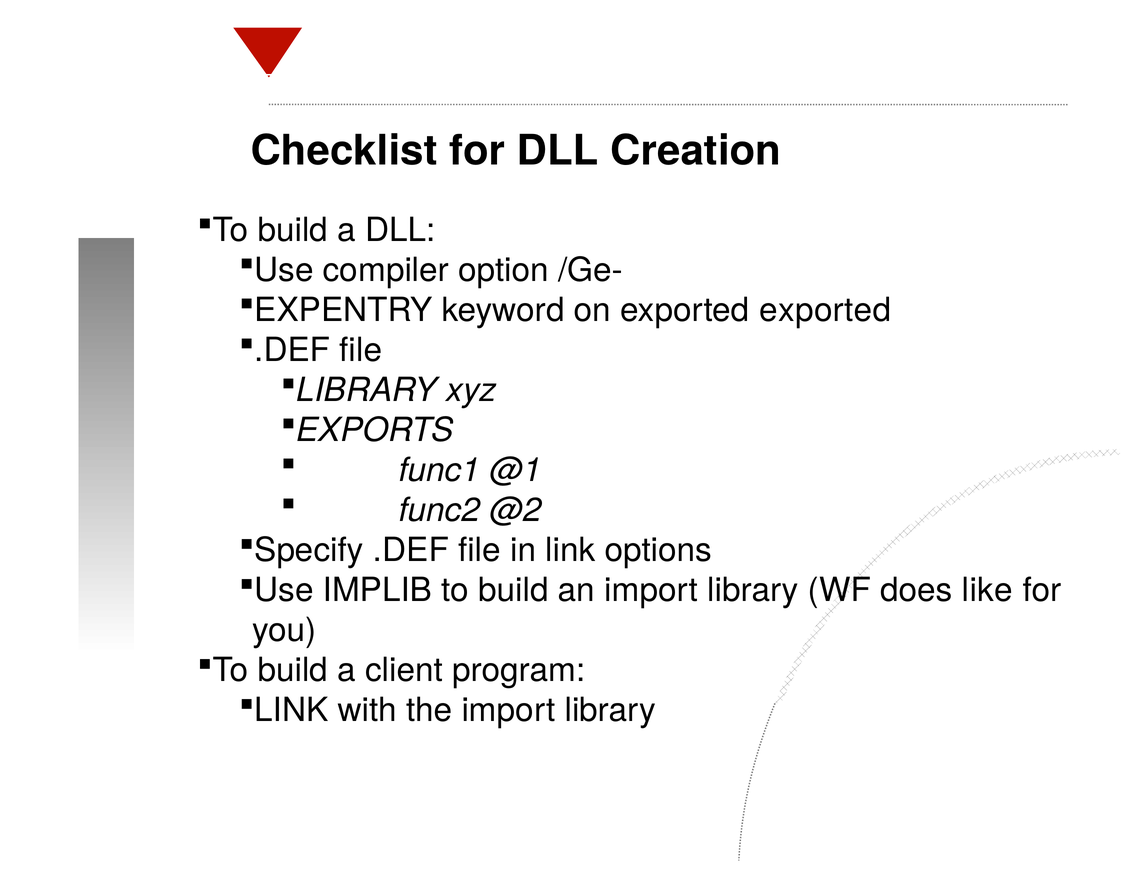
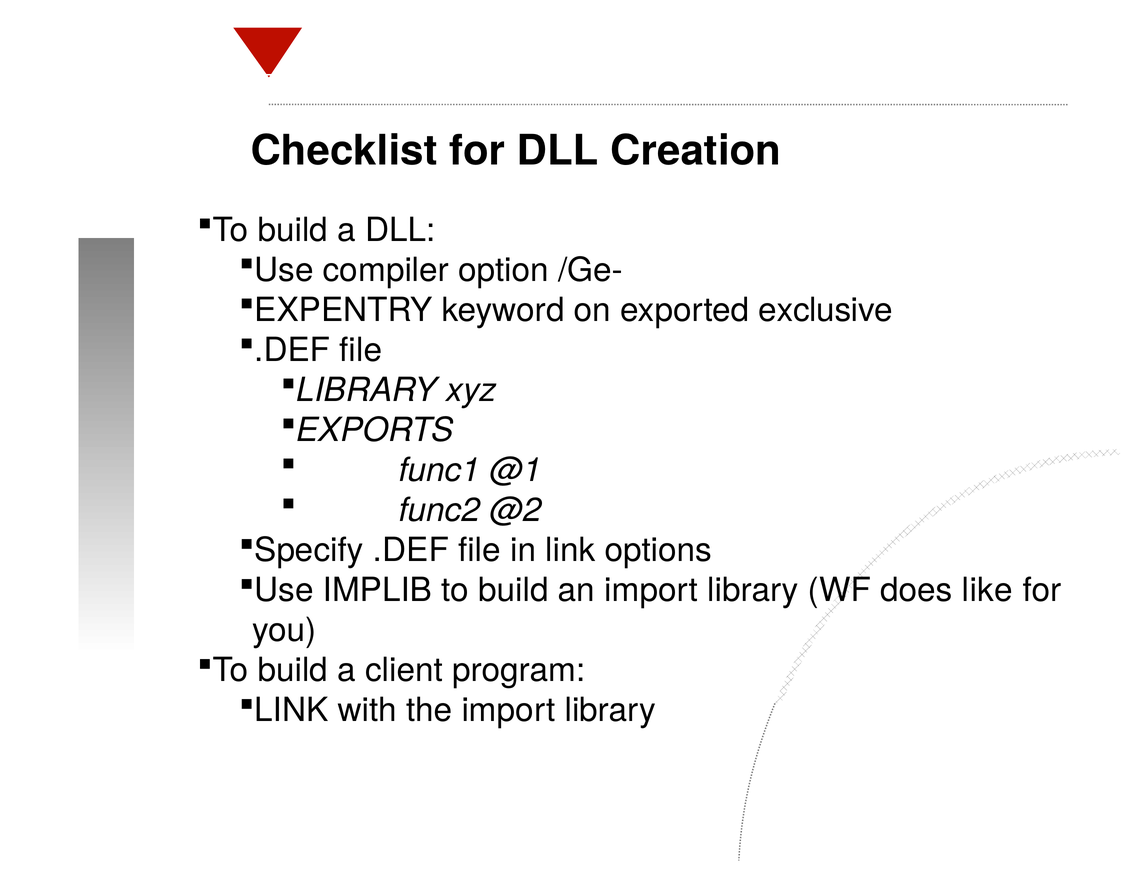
exported exported: exported -> exclusive
